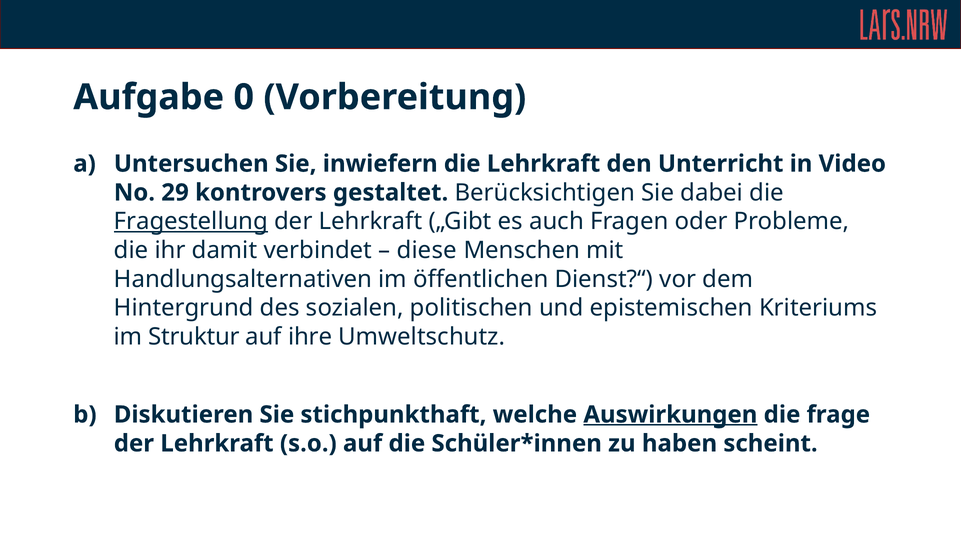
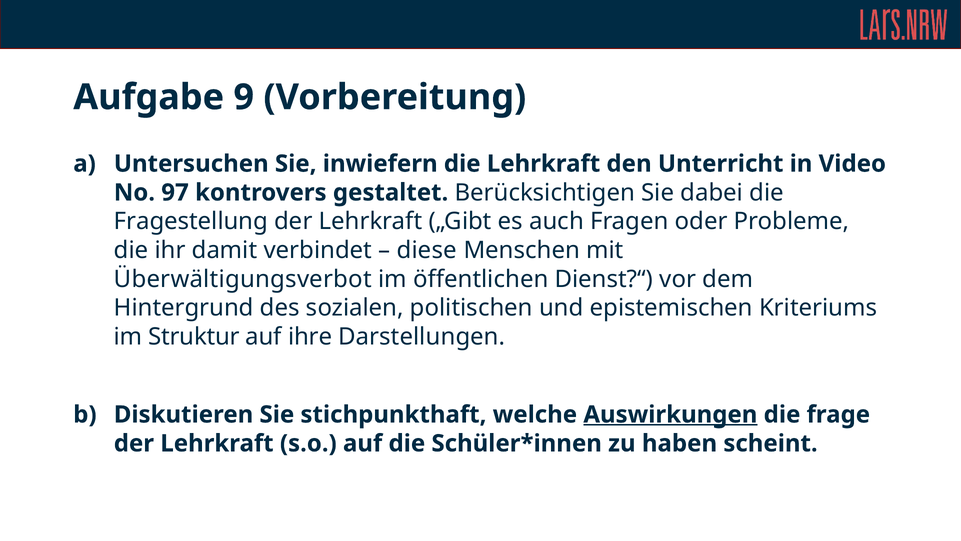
0: 0 -> 9
29: 29 -> 97
Fragestellung underline: present -> none
Handlungsalternativen: Handlungsalternativen -> Überwältigungsverbot
Umweltschutz: Umweltschutz -> Darstellungen
